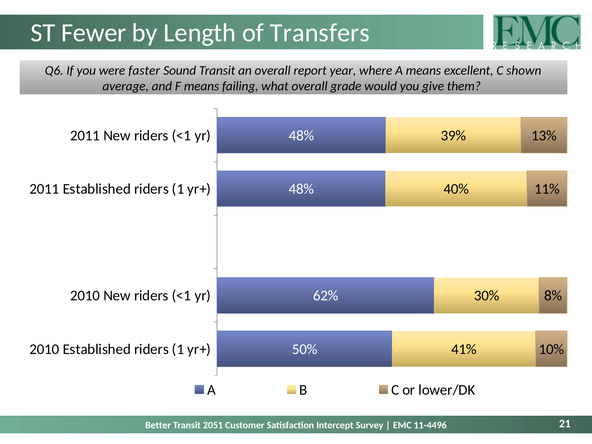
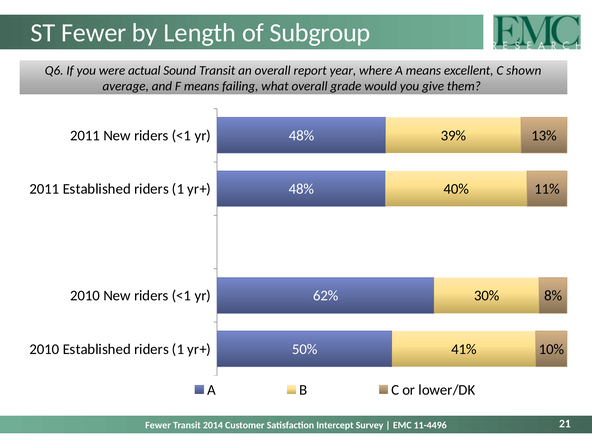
Transfers: Transfers -> Subgroup
faster: faster -> actual
Better at (158, 425): Better -> Fewer
2051: 2051 -> 2014
